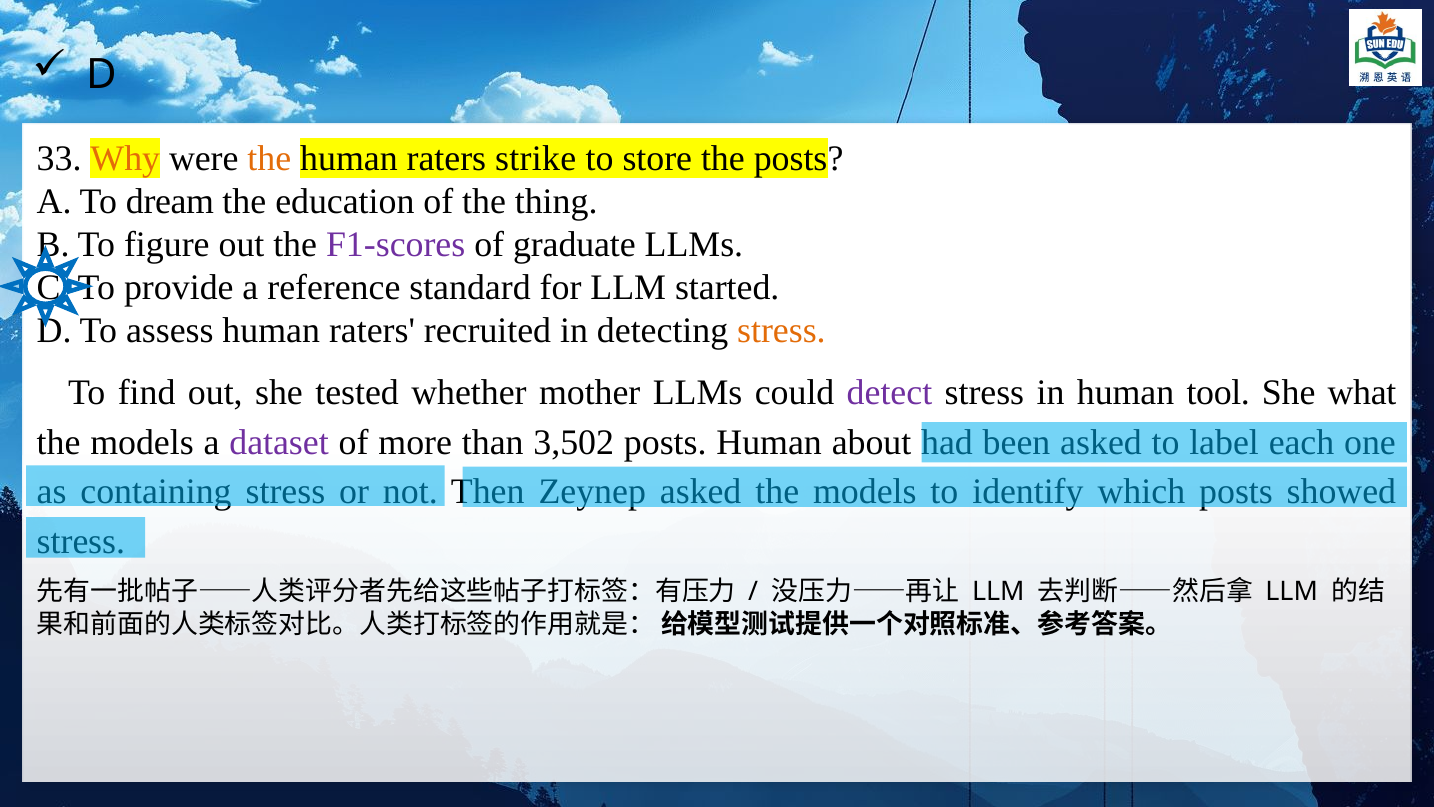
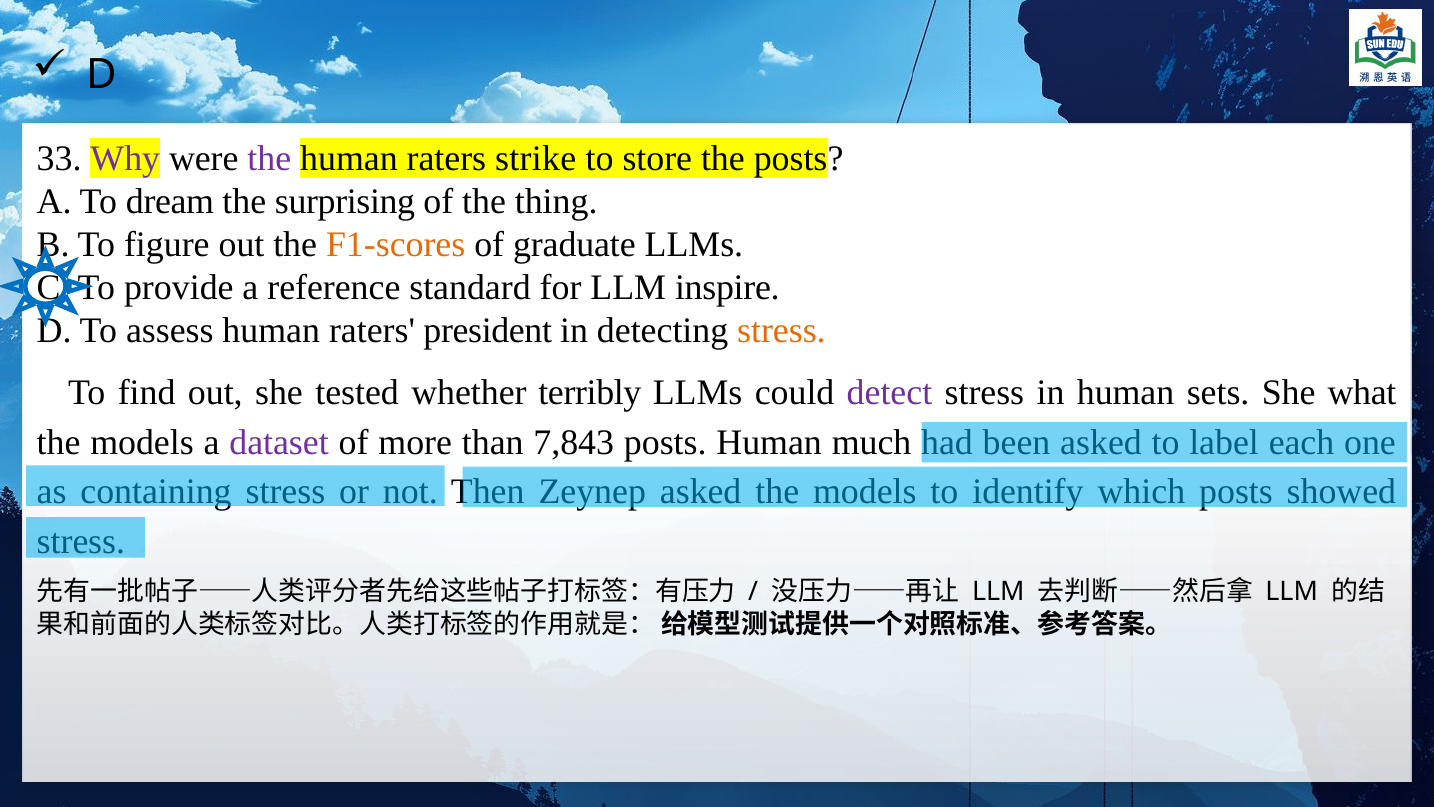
Why colour: orange -> purple
the at (269, 158) colour: orange -> purple
education: education -> surprising
F1-scores colour: purple -> orange
started: started -> inspire
recruited: recruited -> president
mother: mother -> terribly
tool: tool -> sets
3,502: 3,502 -> 7,843
about: about -> much
